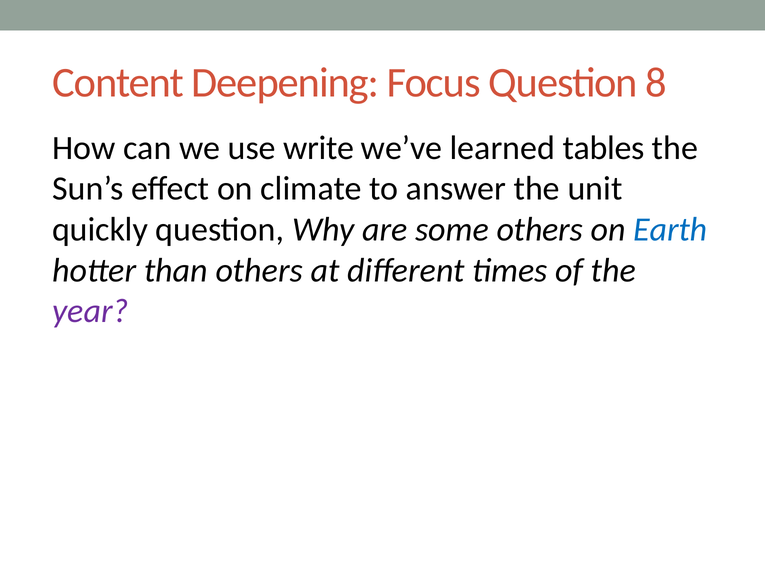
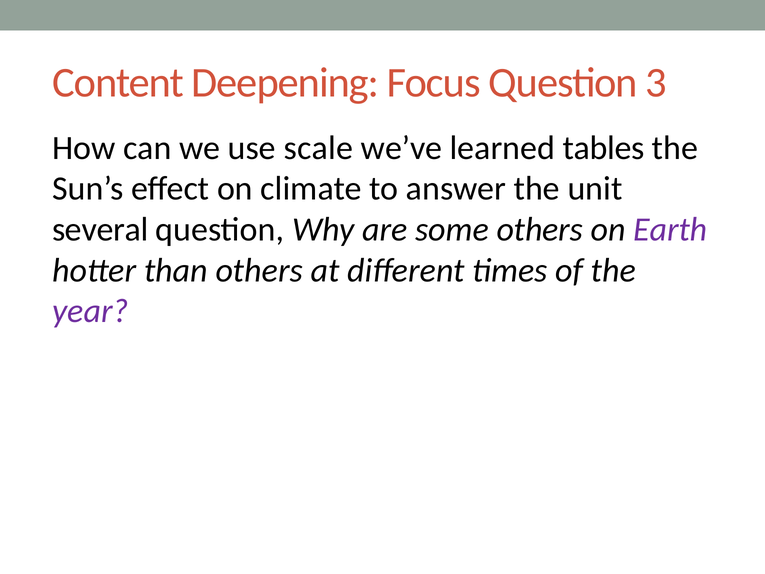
8: 8 -> 3
write: write -> scale
quickly: quickly -> several
Earth colour: blue -> purple
